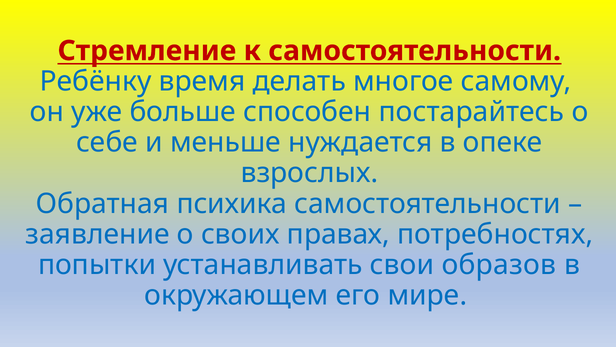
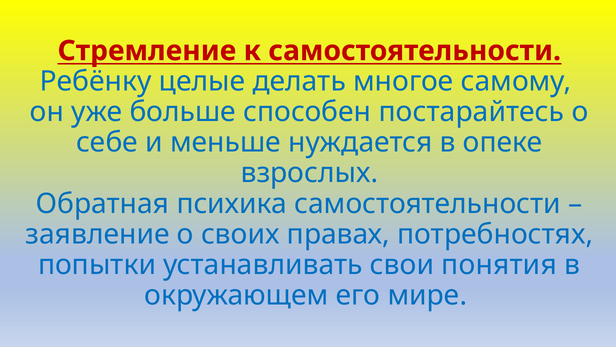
время: время -> целые
образов: образов -> понятия
